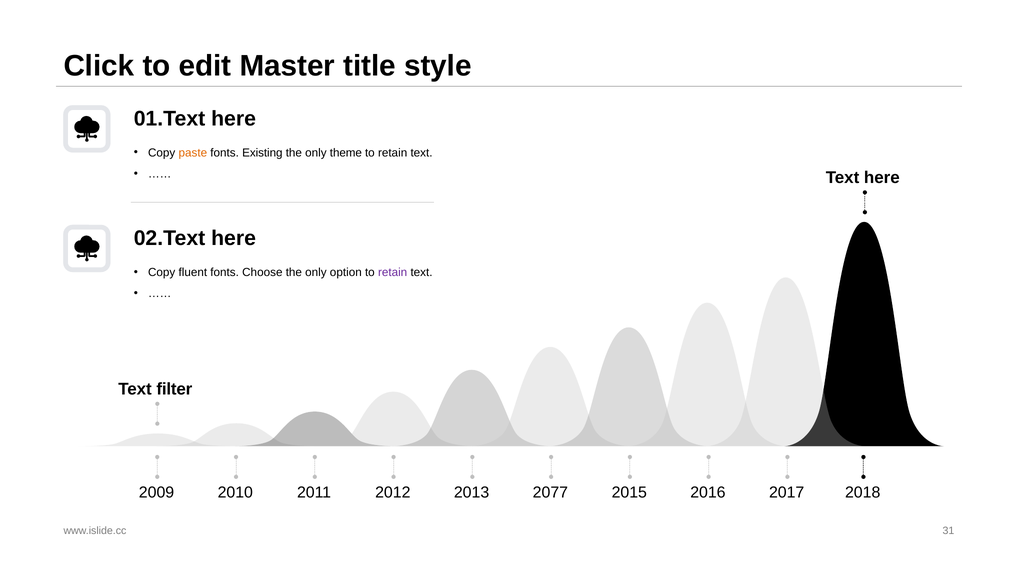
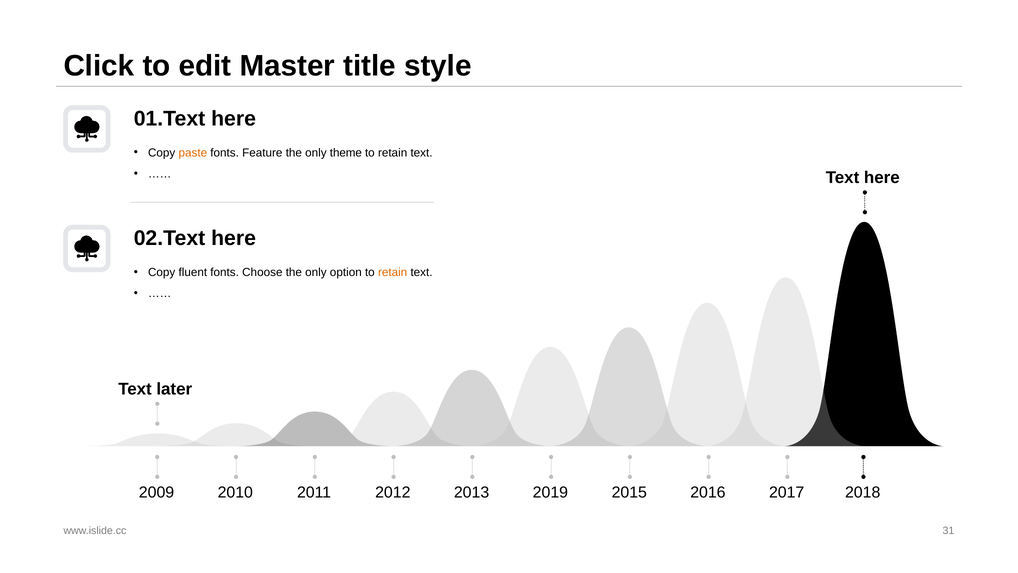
Existing: Existing -> Feature
retain at (393, 272) colour: purple -> orange
filter: filter -> later
2077: 2077 -> 2019
